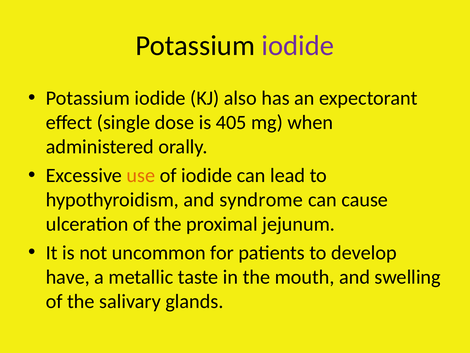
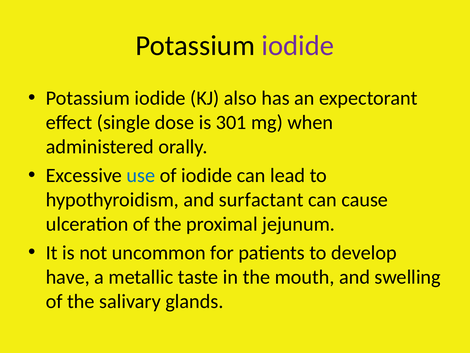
405: 405 -> 301
use colour: orange -> blue
syndrome: syndrome -> surfactant
